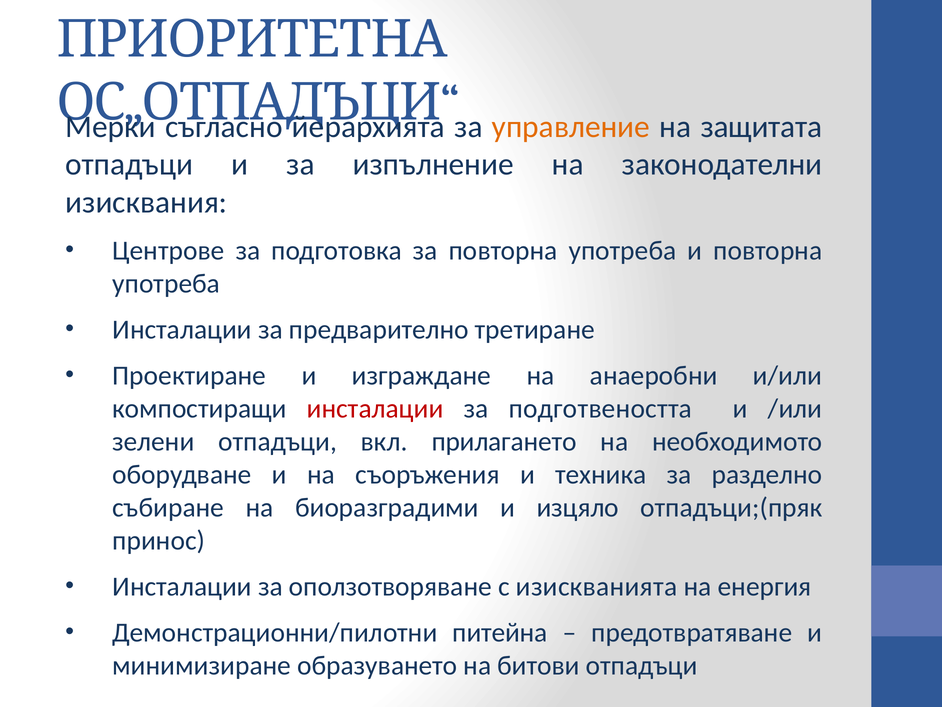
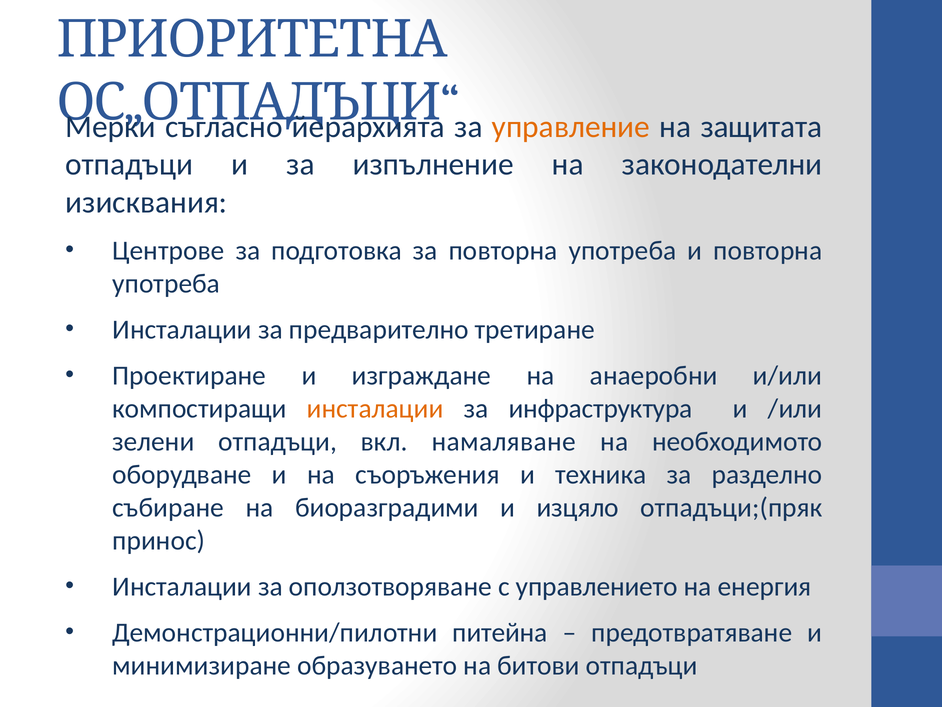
инсталации at (375, 408) colour: red -> orange
подготвеността: подготвеността -> инфраструктура
прилагането: прилагането -> намаляване
изискванията: изискванията -> управлението
